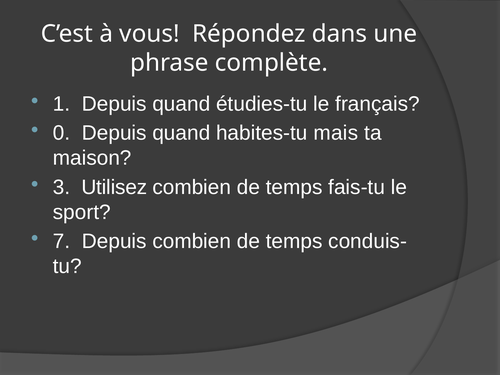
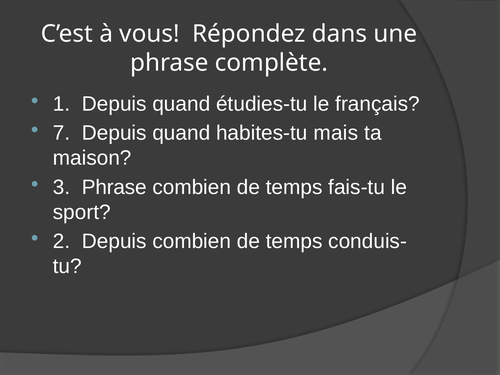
0: 0 -> 7
3 Utilisez: Utilisez -> Phrase
7: 7 -> 2
